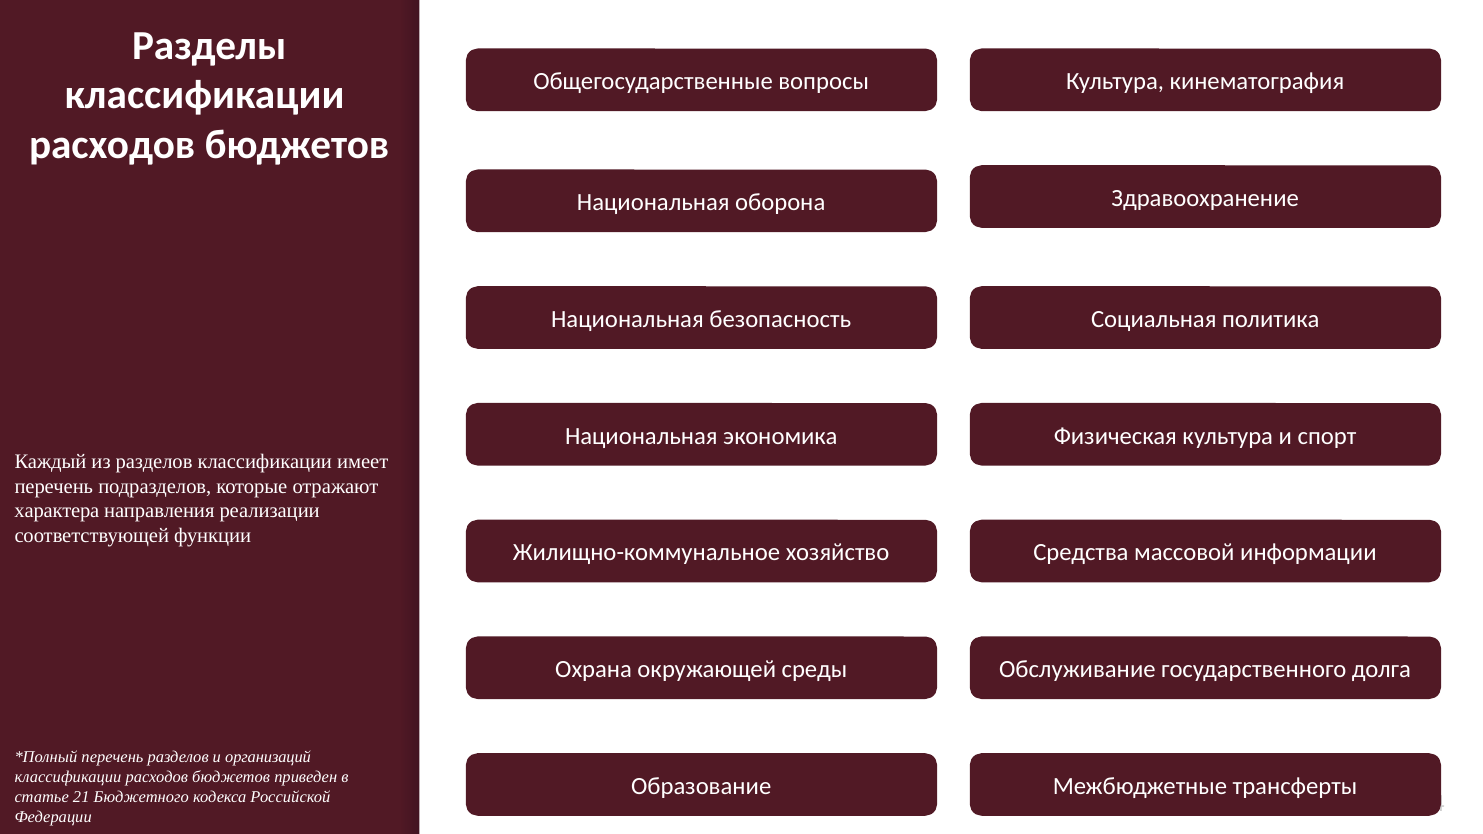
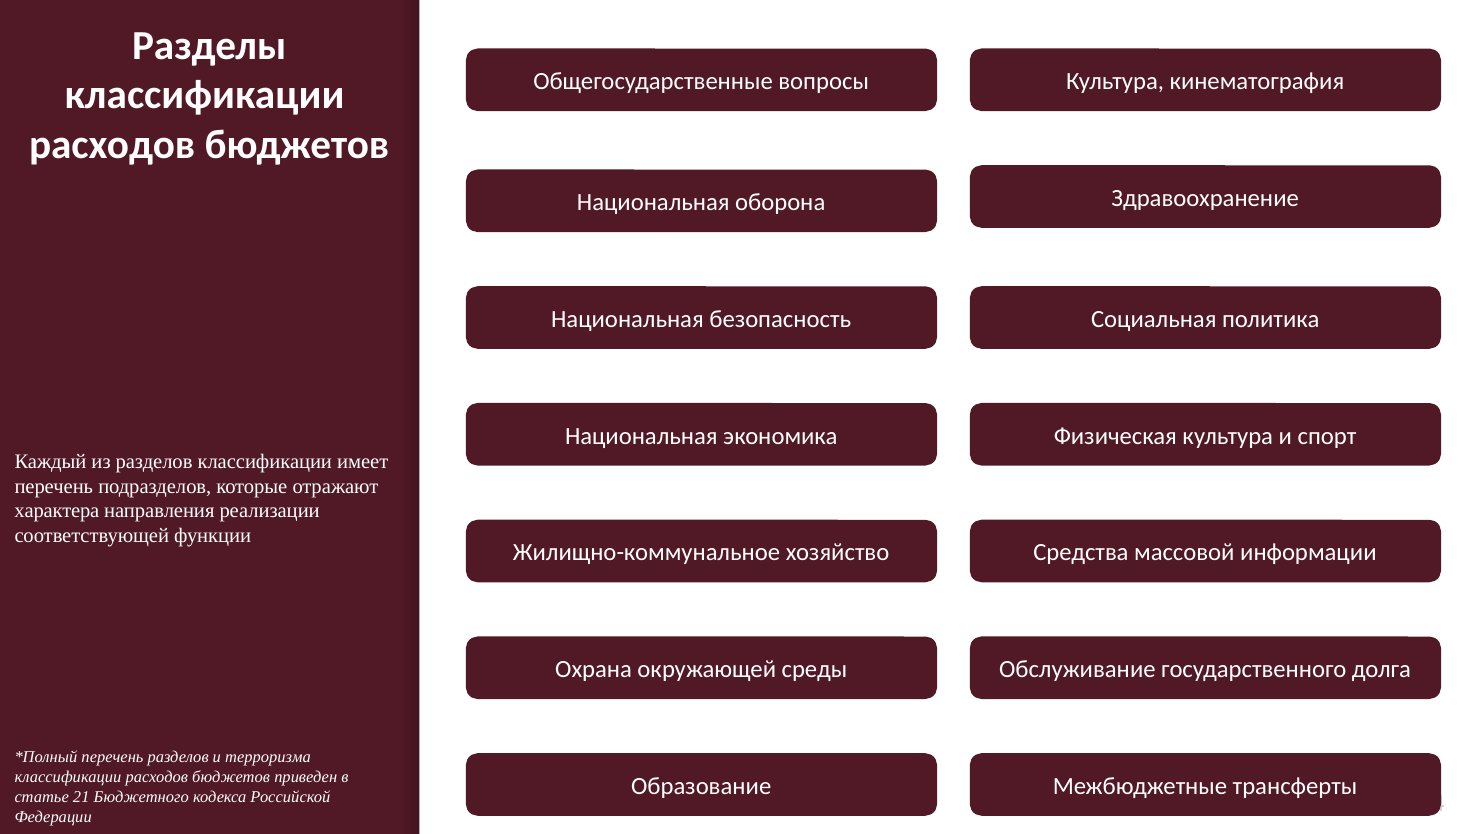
организаций: организаций -> терроризма
